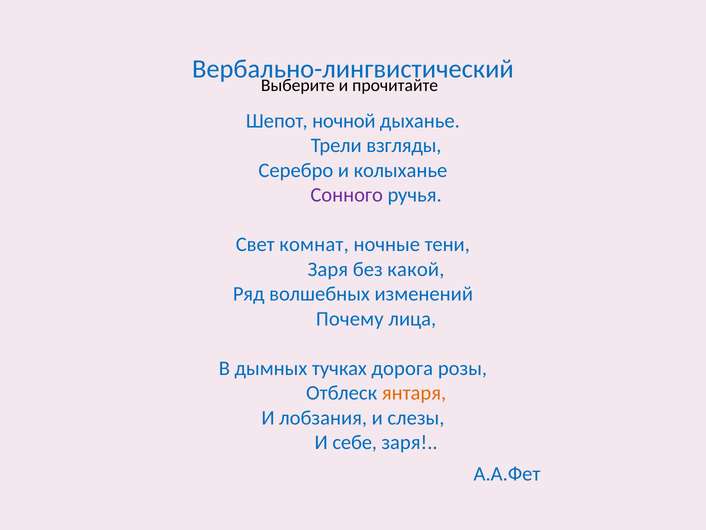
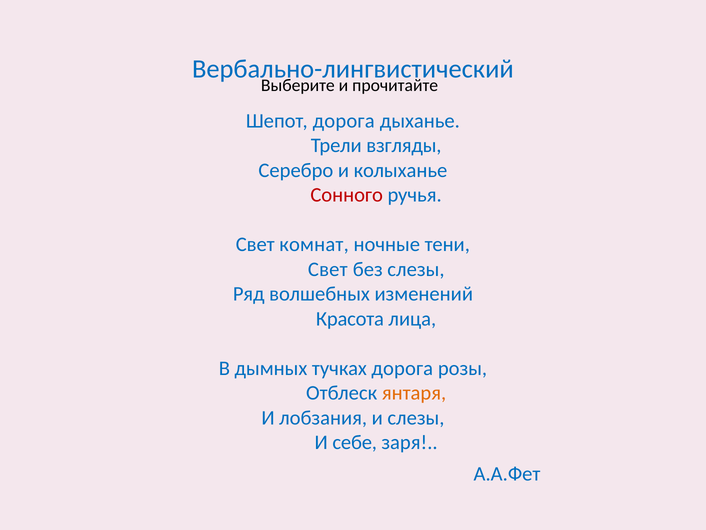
Шепот ночной: ночной -> дорога
Сонного colour: purple -> red
Заря at (328, 269): Заря -> Свет
без какой: какой -> слезы
Почему: Почему -> Красота
